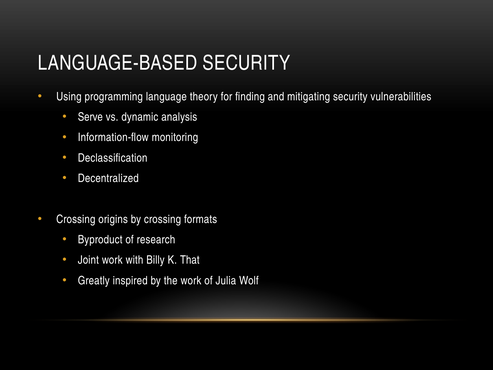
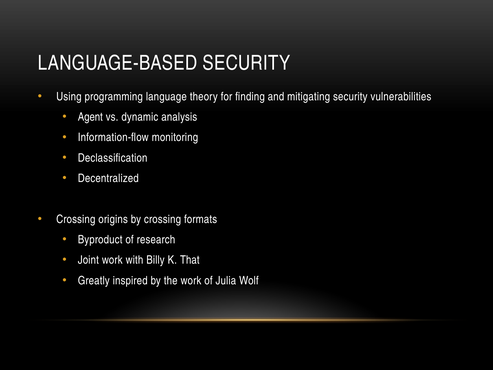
Serve: Serve -> Agent
